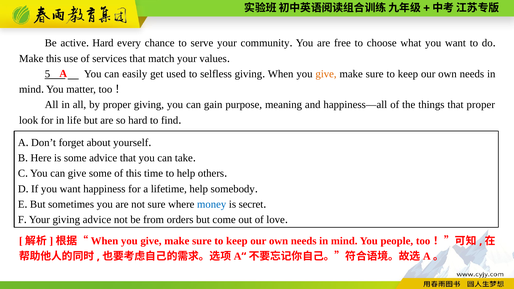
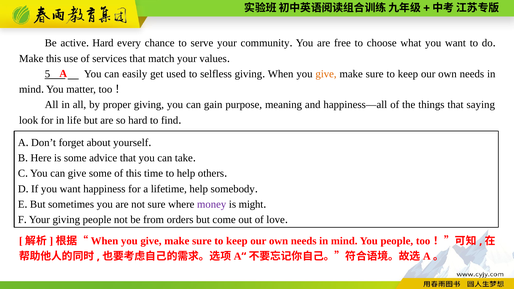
that proper: proper -> saying
money colour: blue -> purple
secret: secret -> might
giving advice: advice -> people
